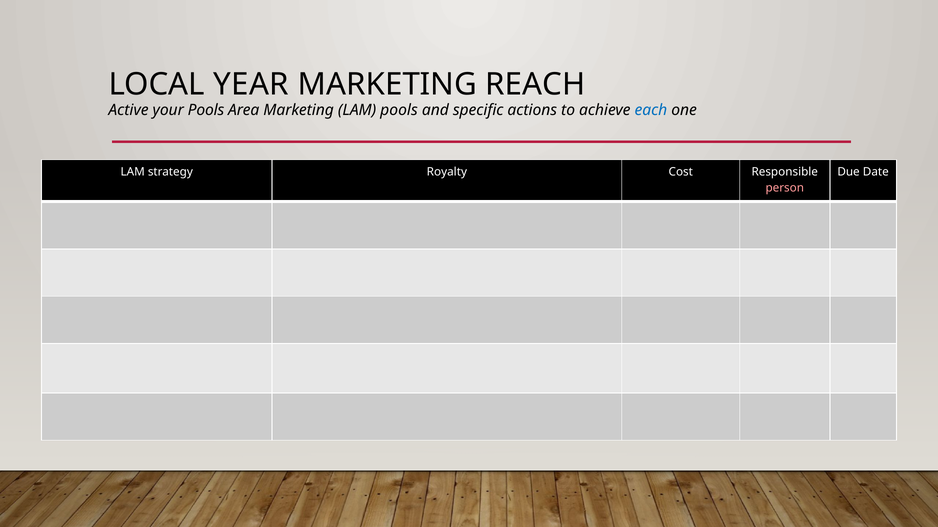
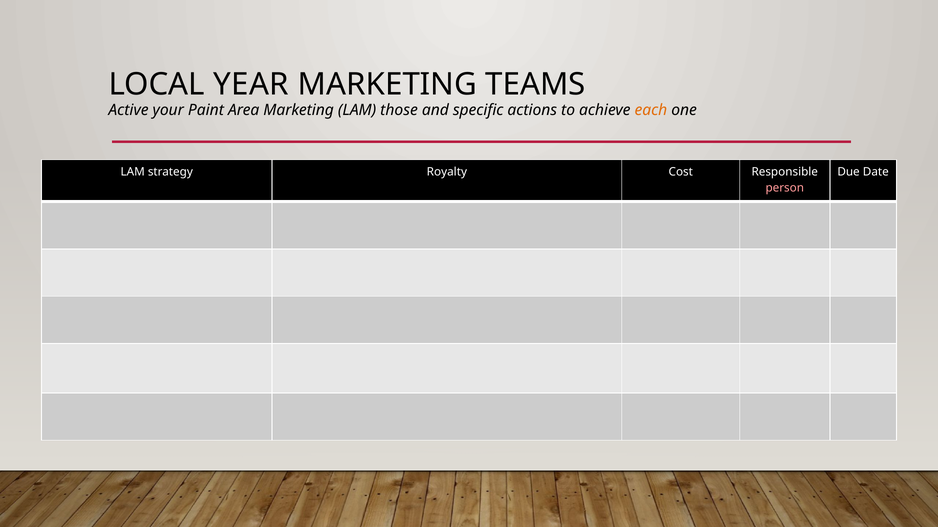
REACH: REACH -> TEAMS
your Pools: Pools -> Paint
LAM pools: pools -> those
each colour: blue -> orange
